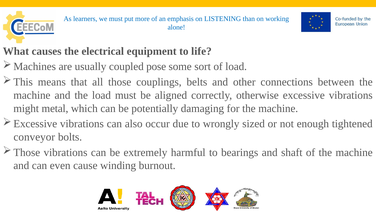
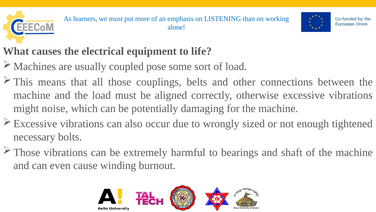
metal: metal -> noise
conveyor: conveyor -> necessary
